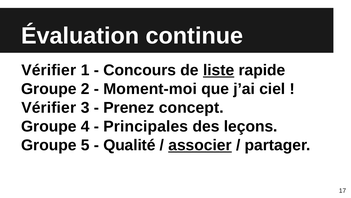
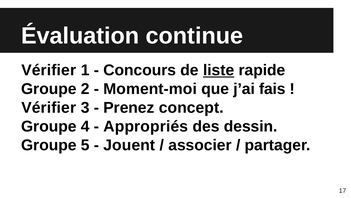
ciel: ciel -> fais
Principales: Principales -> Appropriés
leçons: leçons -> dessin
Qualité: Qualité -> Jouent
associer underline: present -> none
